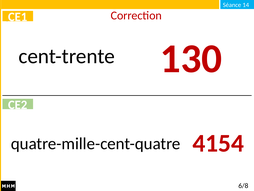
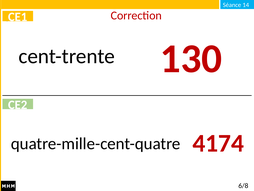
4154: 4154 -> 4174
